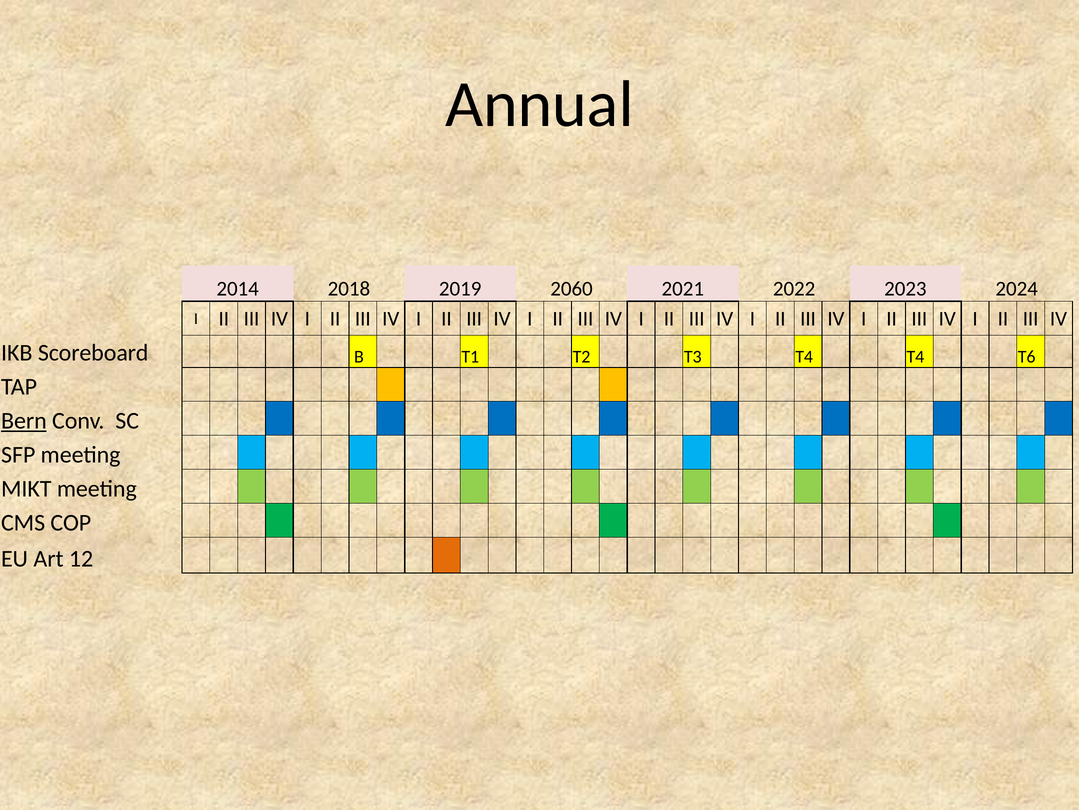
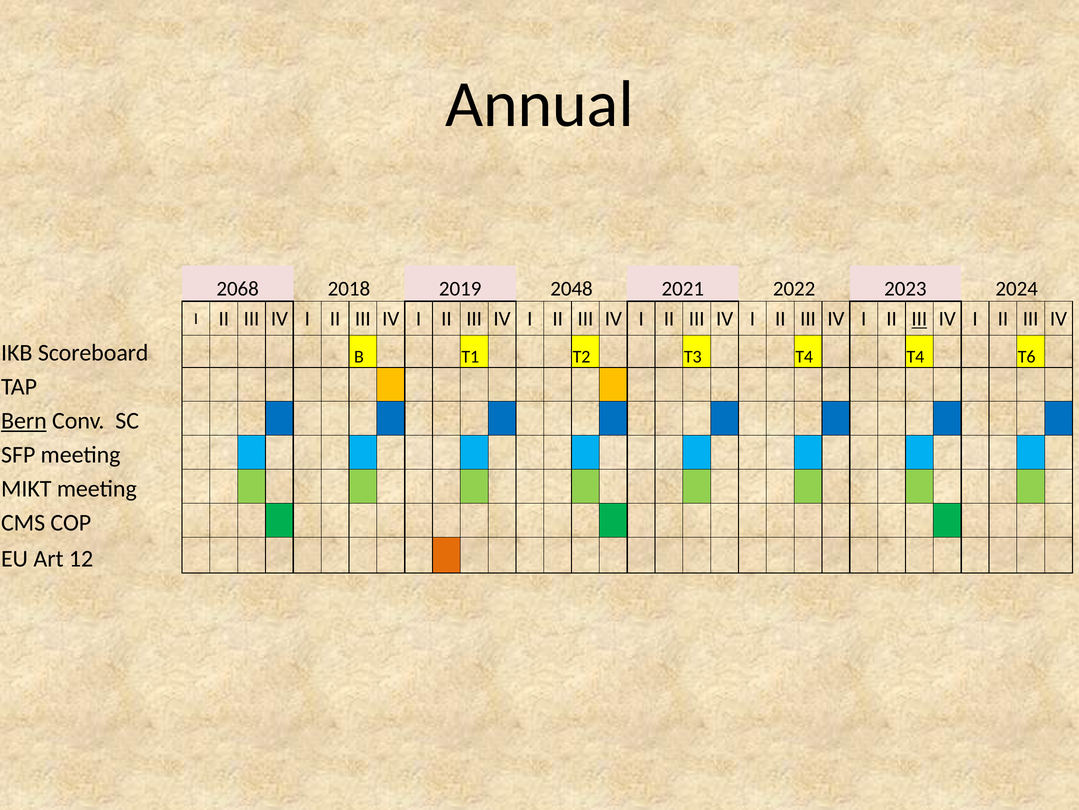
2014: 2014 -> 2068
2060: 2060 -> 2048
III at (919, 319) underline: none -> present
